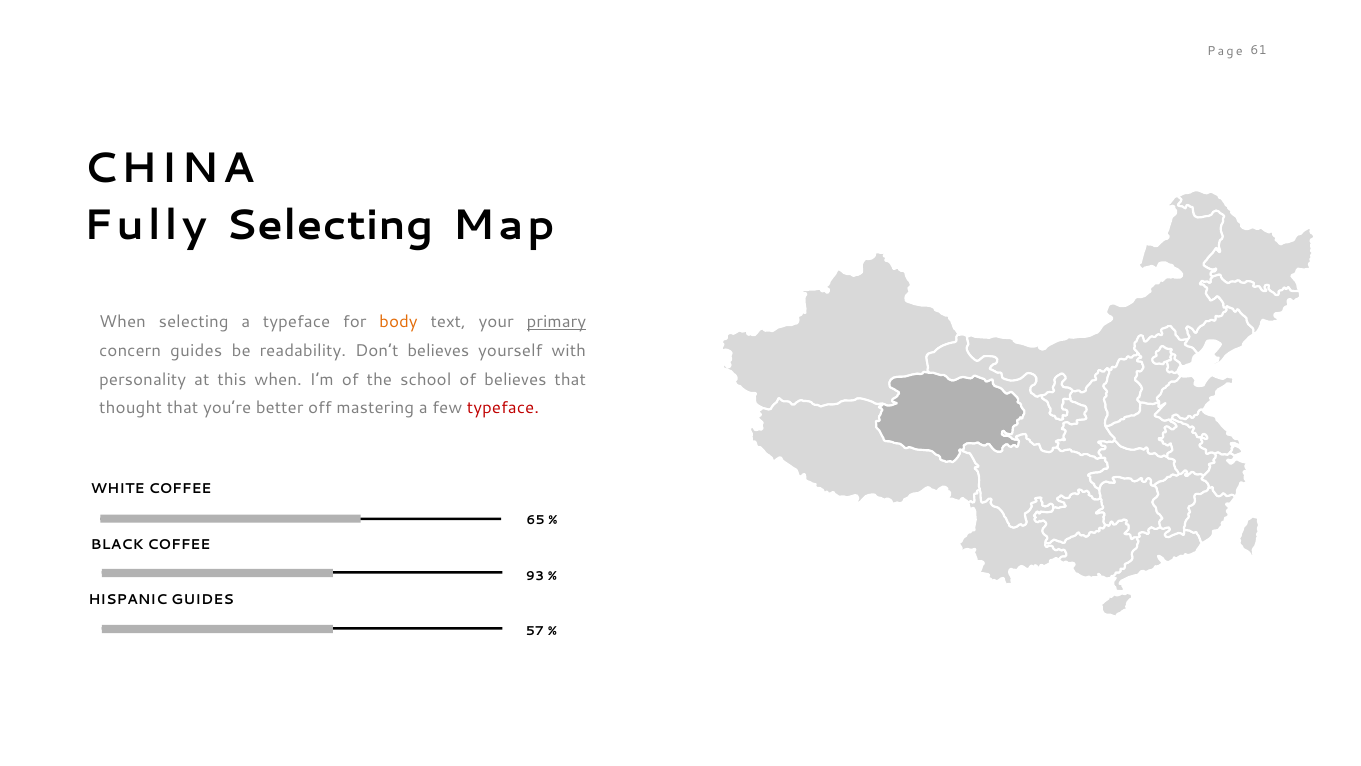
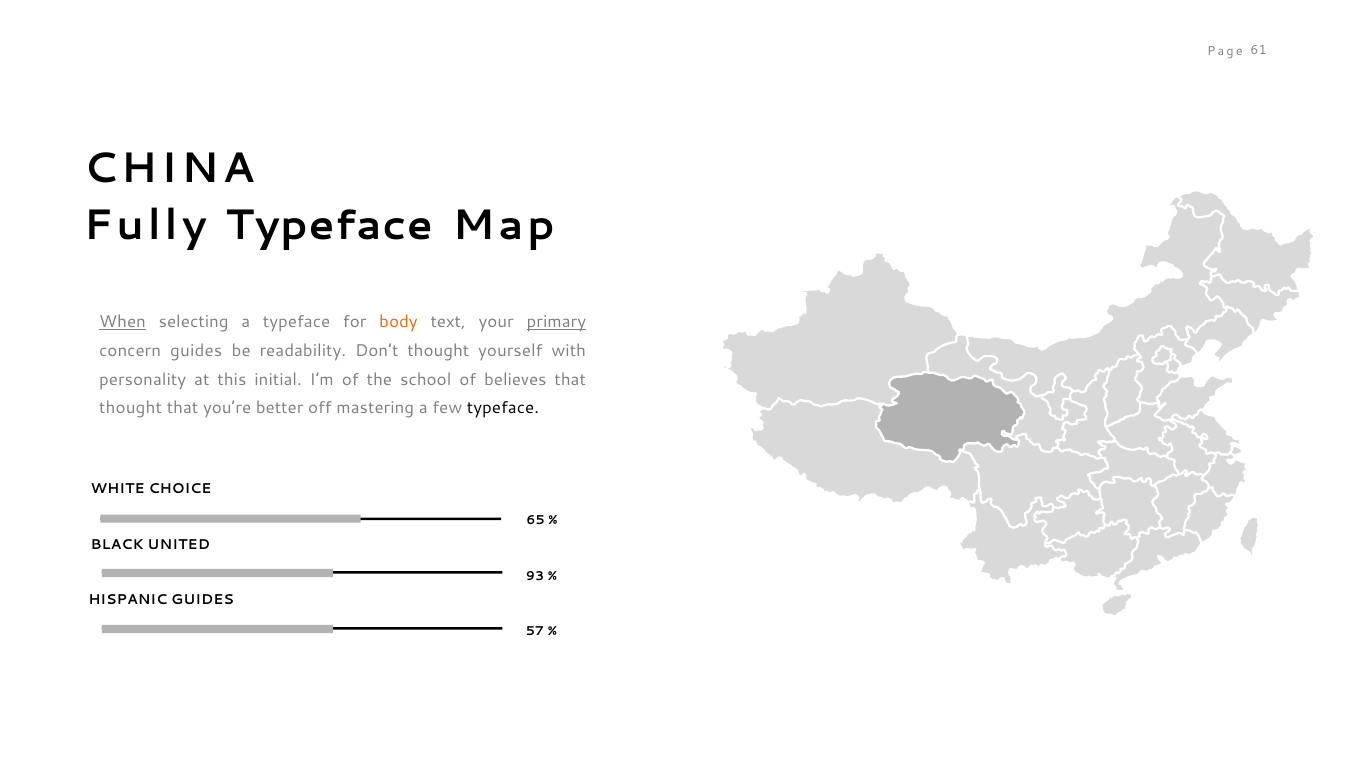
Fully Selecting: Selecting -> Typeface
When at (123, 322) underline: none -> present
Don’t believes: believes -> thought
this when: when -> initial
typeface at (503, 408) colour: red -> black
WHITE COFFEE: COFFEE -> CHOICE
BLACK COFFEE: COFFEE -> UNITED
